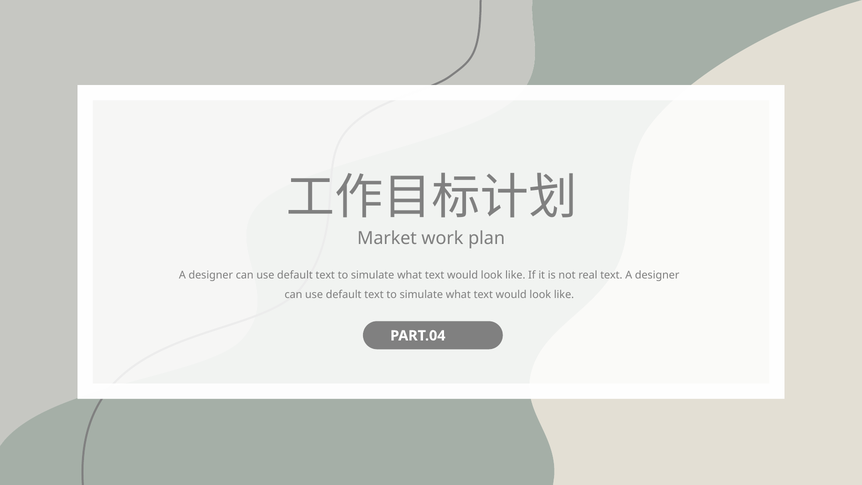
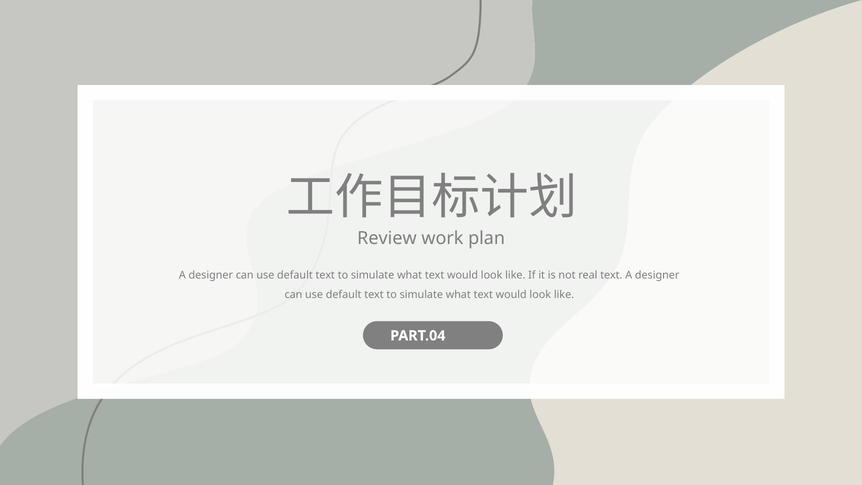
Market: Market -> Review
